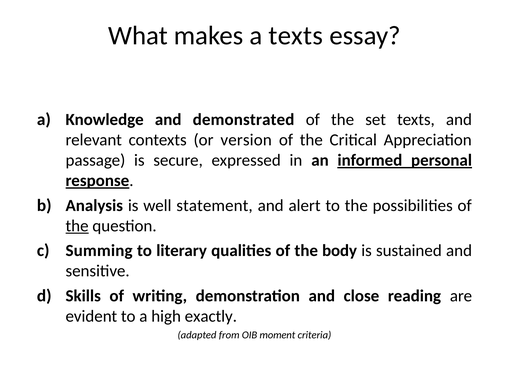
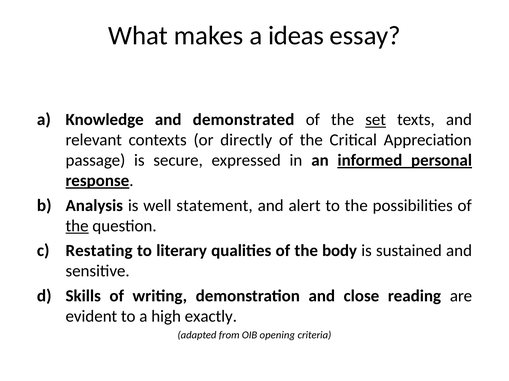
a texts: texts -> ideas
set underline: none -> present
version: version -> directly
Summing: Summing -> Restating
moment: moment -> opening
